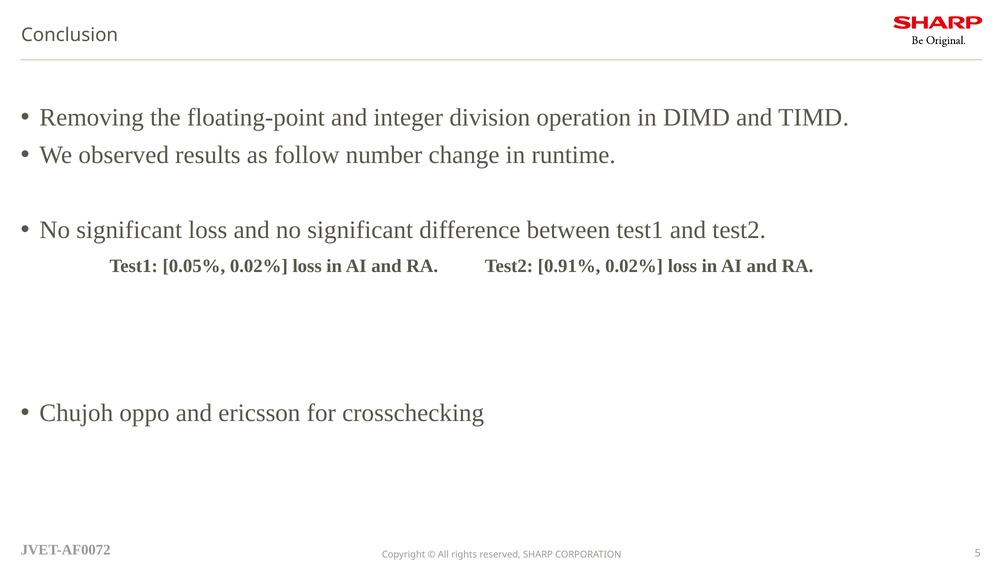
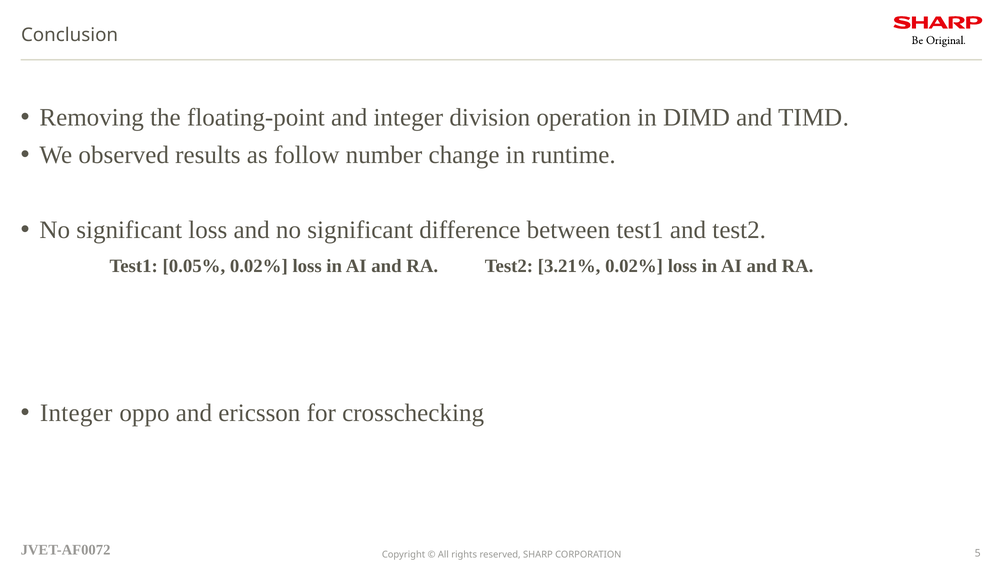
0.91%: 0.91% -> 3.21%
Chujoh at (76, 413): Chujoh -> Integer
